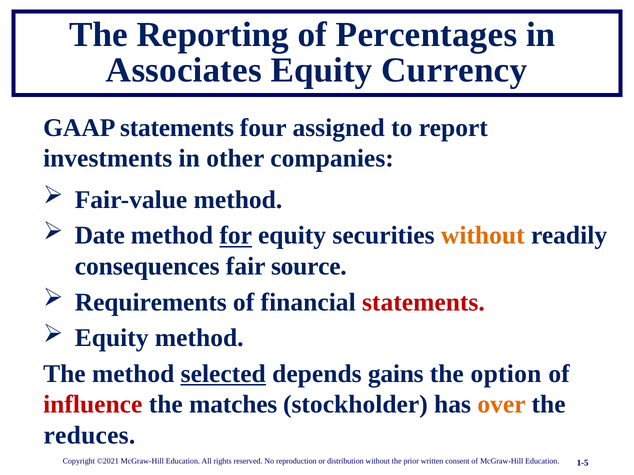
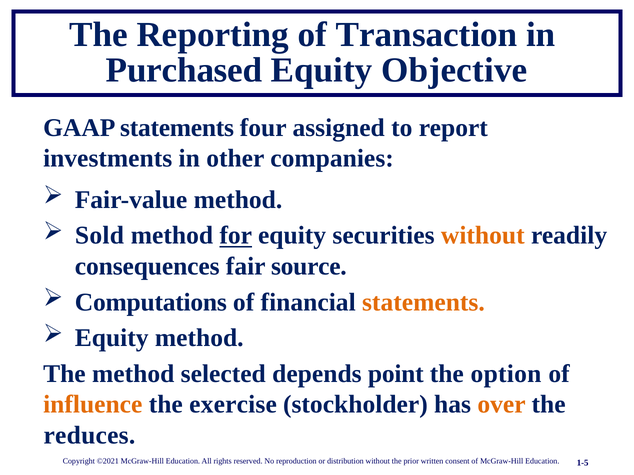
Percentages: Percentages -> Transaction
Associates: Associates -> Purchased
Currency: Currency -> Objective
Date: Date -> Sold
Requirements: Requirements -> Computations
statements at (423, 302) colour: red -> orange
selected underline: present -> none
gains: gains -> point
influence colour: red -> orange
matches: matches -> exercise
